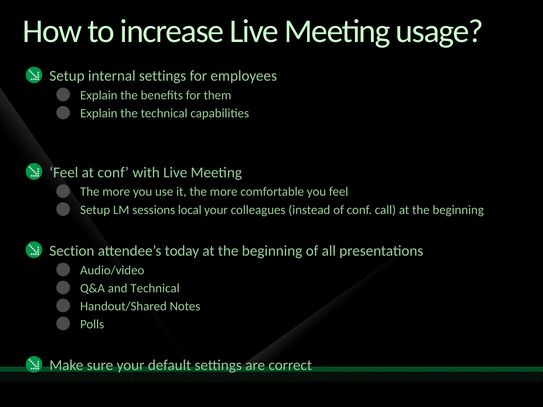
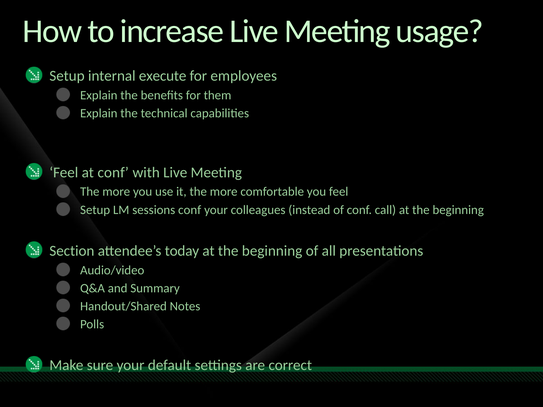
internal settings: settings -> execute
sessions local: local -> conf
and Technical: Technical -> Summary
